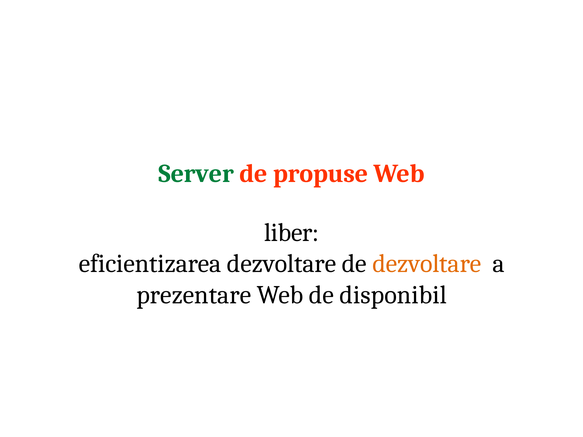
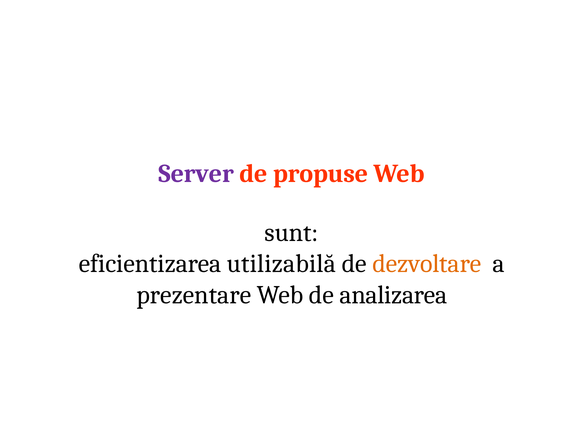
Server colour: green -> purple
liber: liber -> sunt
eficientizarea dezvoltare: dezvoltare -> utilizabilă
disponibil: disponibil -> analizarea
